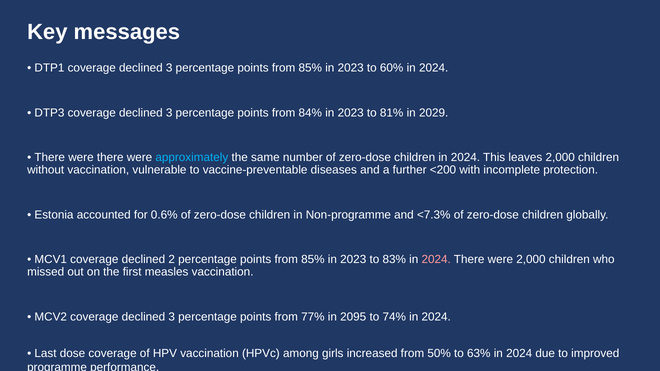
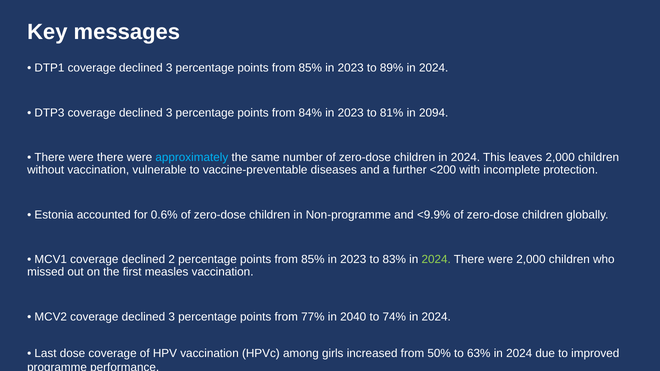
60%: 60% -> 89%
2029: 2029 -> 2094
<7.3%: <7.3% -> <9.9%
2024 at (436, 260) colour: pink -> light green
2095: 2095 -> 2040
